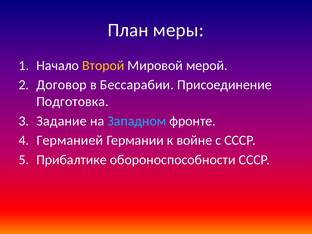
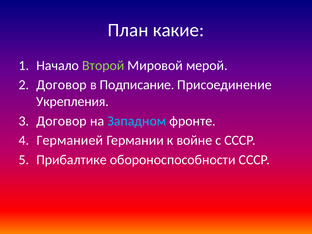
меры: меры -> какие
Второй colour: yellow -> light green
Бессарабии: Бессарабии -> Подписание
Подготовка: Подготовка -> Укрепления
Задание at (62, 121): Задание -> Договор
